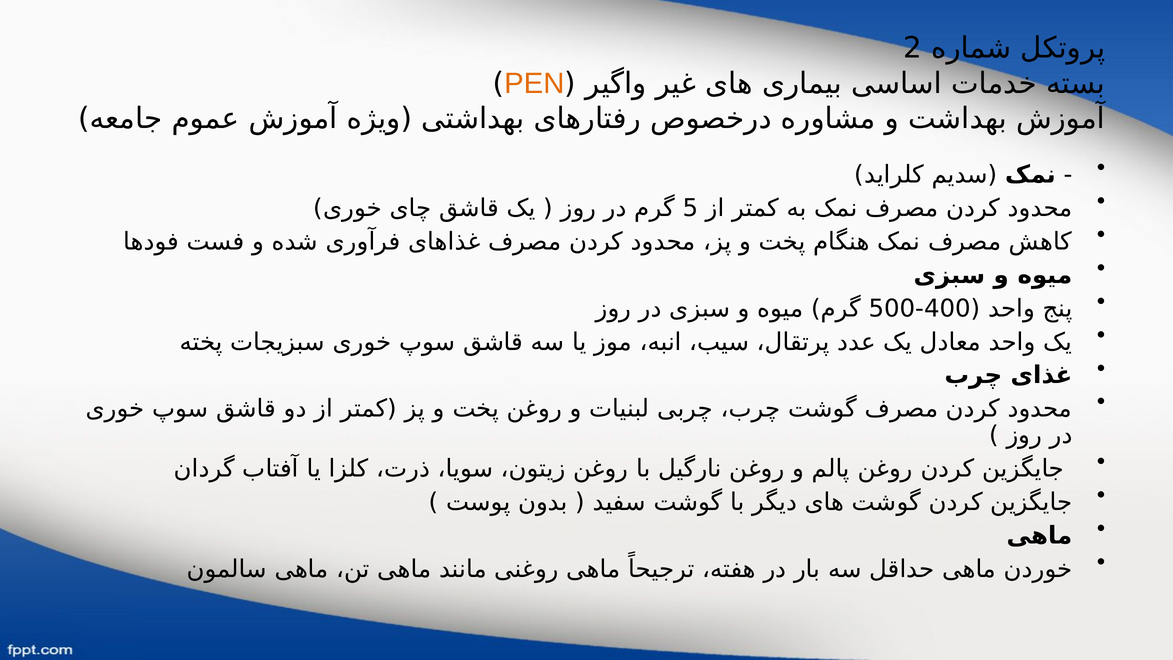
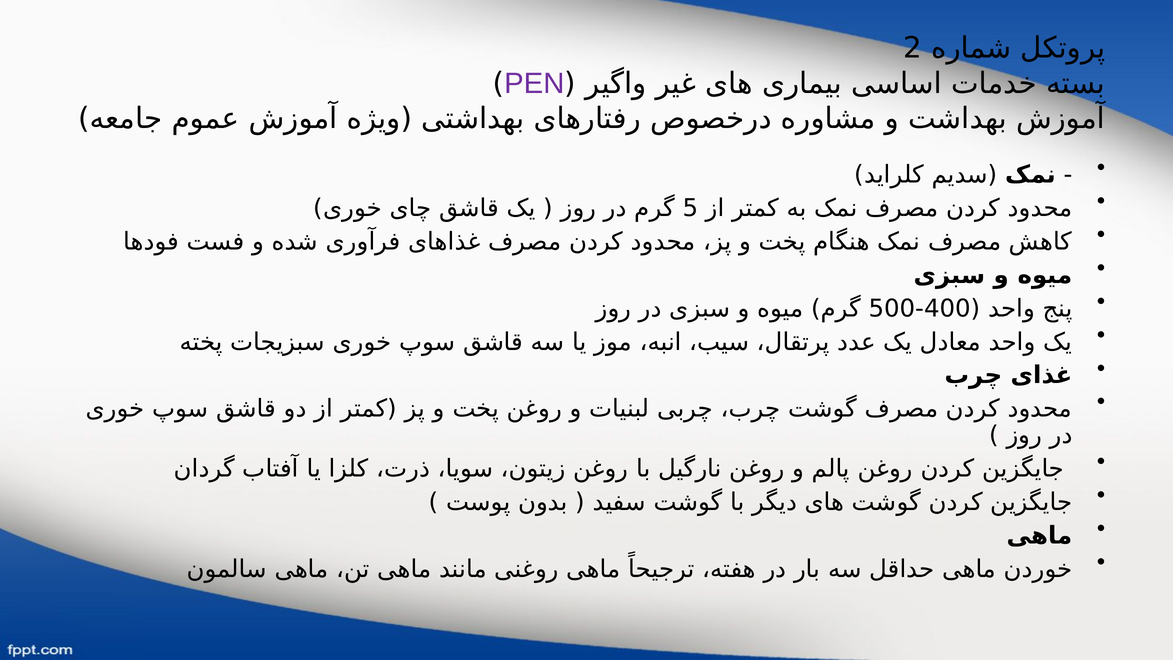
PEN colour: orange -> purple
